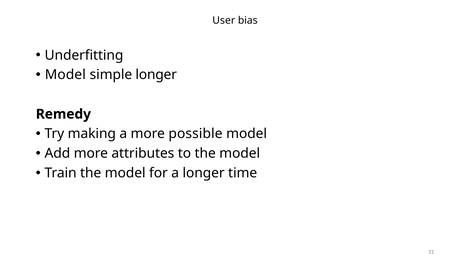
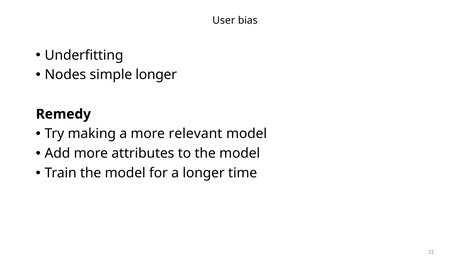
Model at (65, 75): Model -> Nodes
possible: possible -> relevant
